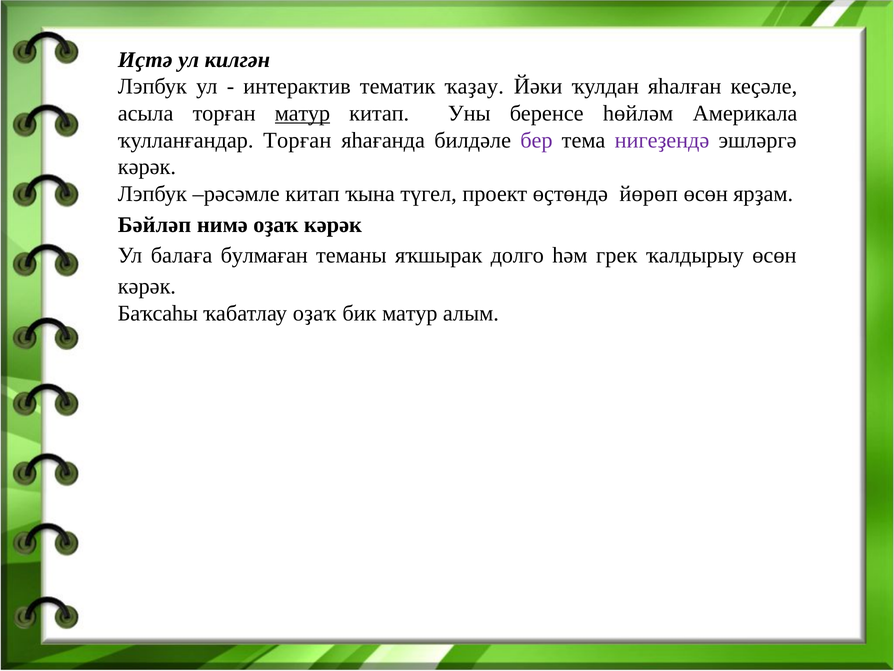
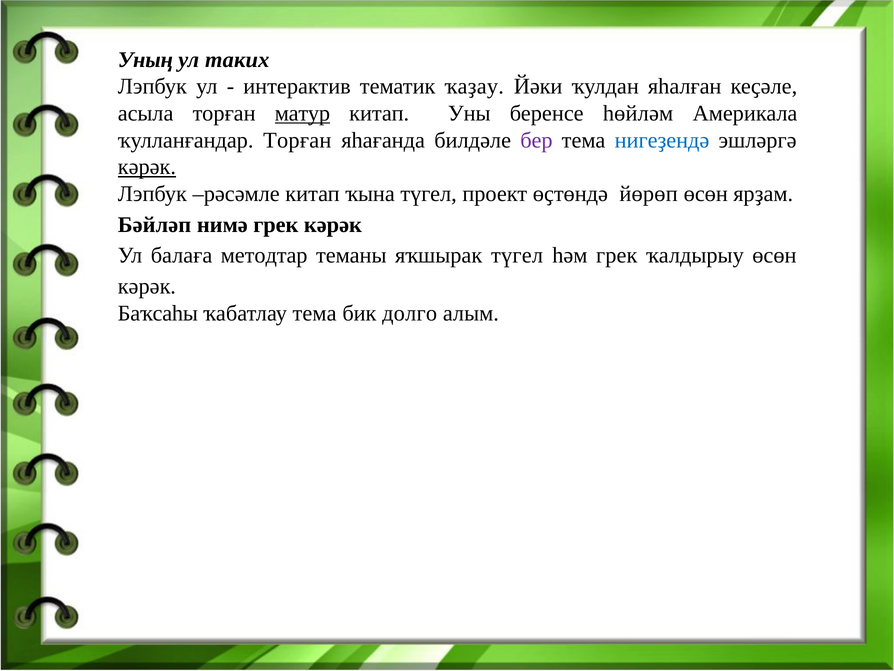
Иҫтә: Иҫтә -> Уның
килгән: килгән -> таких
нигеҙендә colour: purple -> blue
кәрәк at (147, 167) underline: none -> present
нимә оҙаҡ: оҙаҡ -> грек
булмаған: булмаған -> методтар
яҡшырак долго: долго -> түгел
ҡабатлау оҙаҡ: оҙаҡ -> тема
бик матур: матур -> долго
